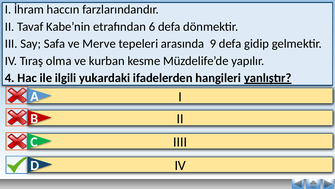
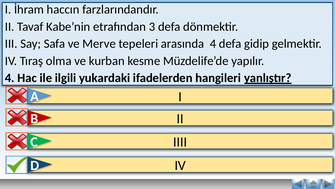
6: 6 -> 3
arasında 9: 9 -> 4
